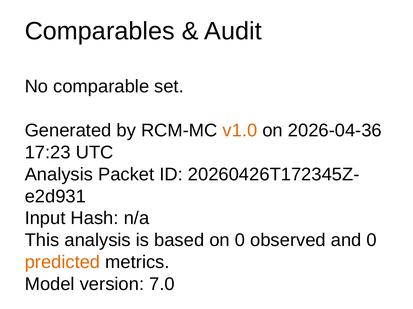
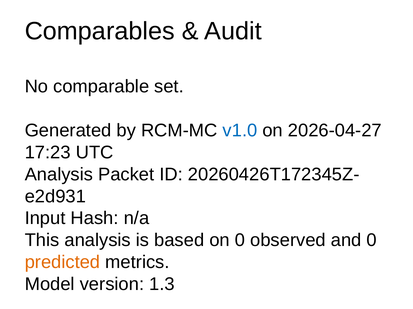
v1.0 colour: orange -> blue
2026-04-36: 2026-04-36 -> 2026-04-27
7.0: 7.0 -> 1.3
